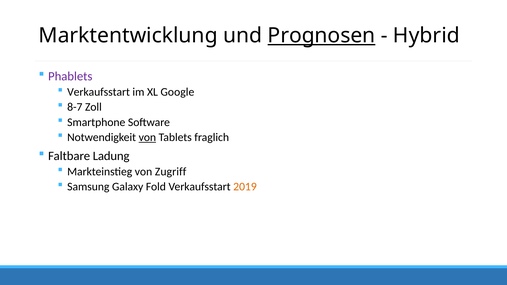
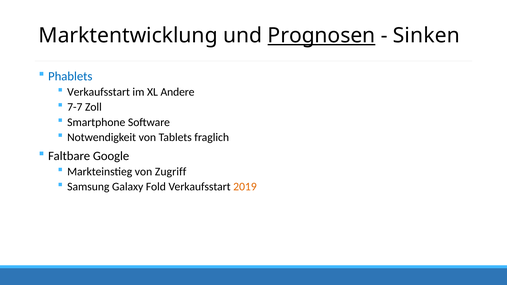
Hybrid: Hybrid -> Sinken
Phablets colour: purple -> blue
Google: Google -> Andere
8-7: 8-7 -> 7-7
von at (147, 138) underline: present -> none
Ladung: Ladung -> Google
